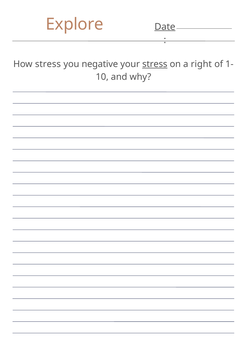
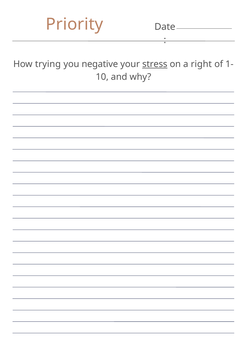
Explore: Explore -> Priority
Date underline: present -> none
How stress: stress -> trying
